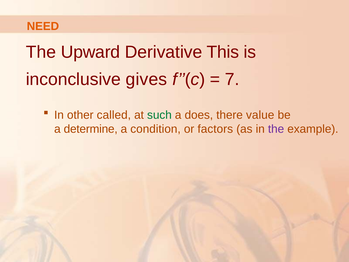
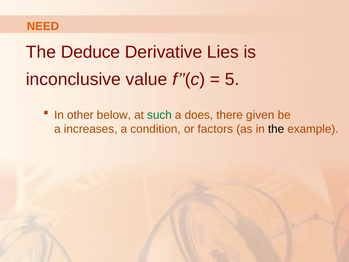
Upward: Upward -> Deduce
This: This -> Lies
gives: gives -> value
7: 7 -> 5
called: called -> below
value: value -> given
determine: determine -> increases
the at (276, 129) colour: purple -> black
